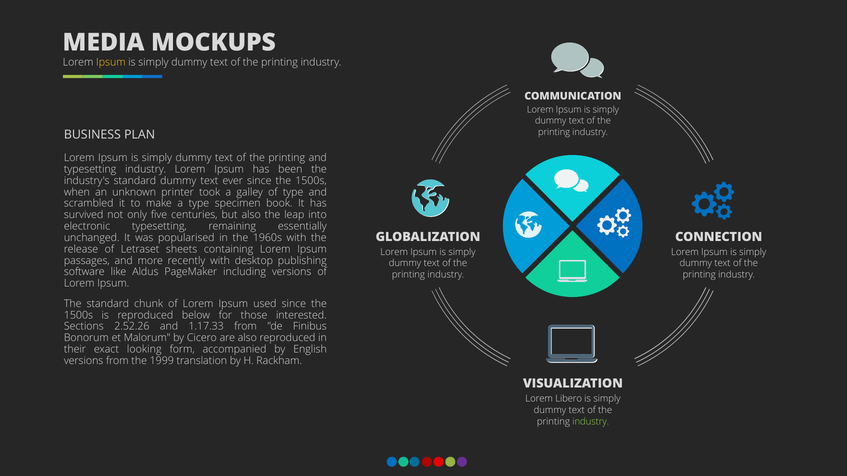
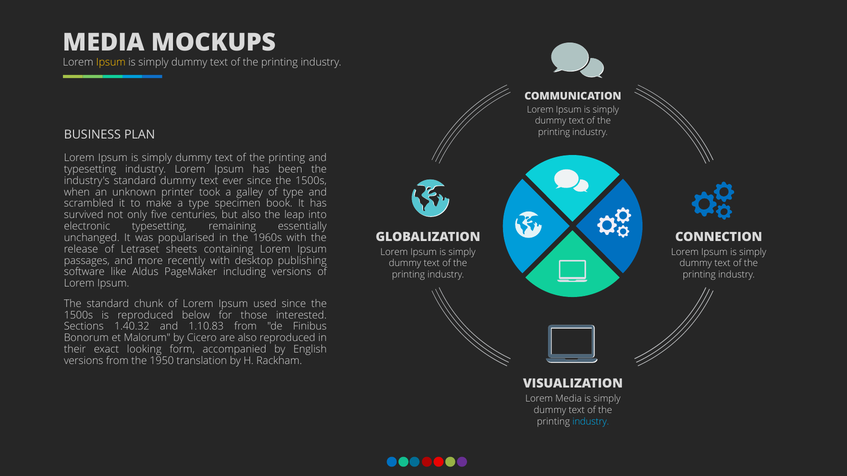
2.52.26: 2.52.26 -> 1.40.32
1.17.33: 1.17.33 -> 1.10.83
1999: 1999 -> 1950
Lorem Libero: Libero -> Media
industry at (591, 422) colour: light green -> light blue
